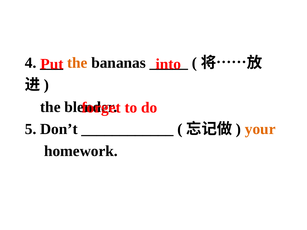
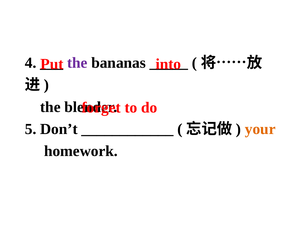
the at (77, 63) colour: orange -> purple
